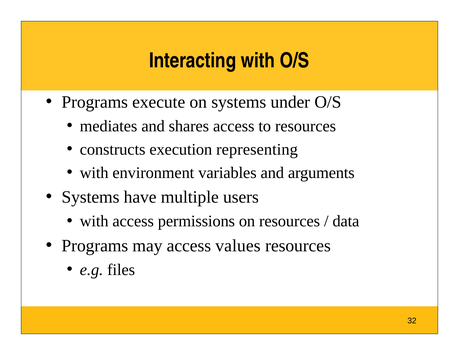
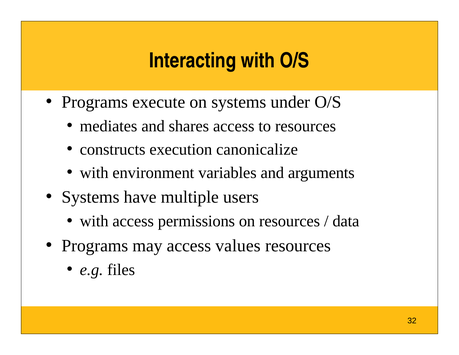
representing: representing -> canonicalize
